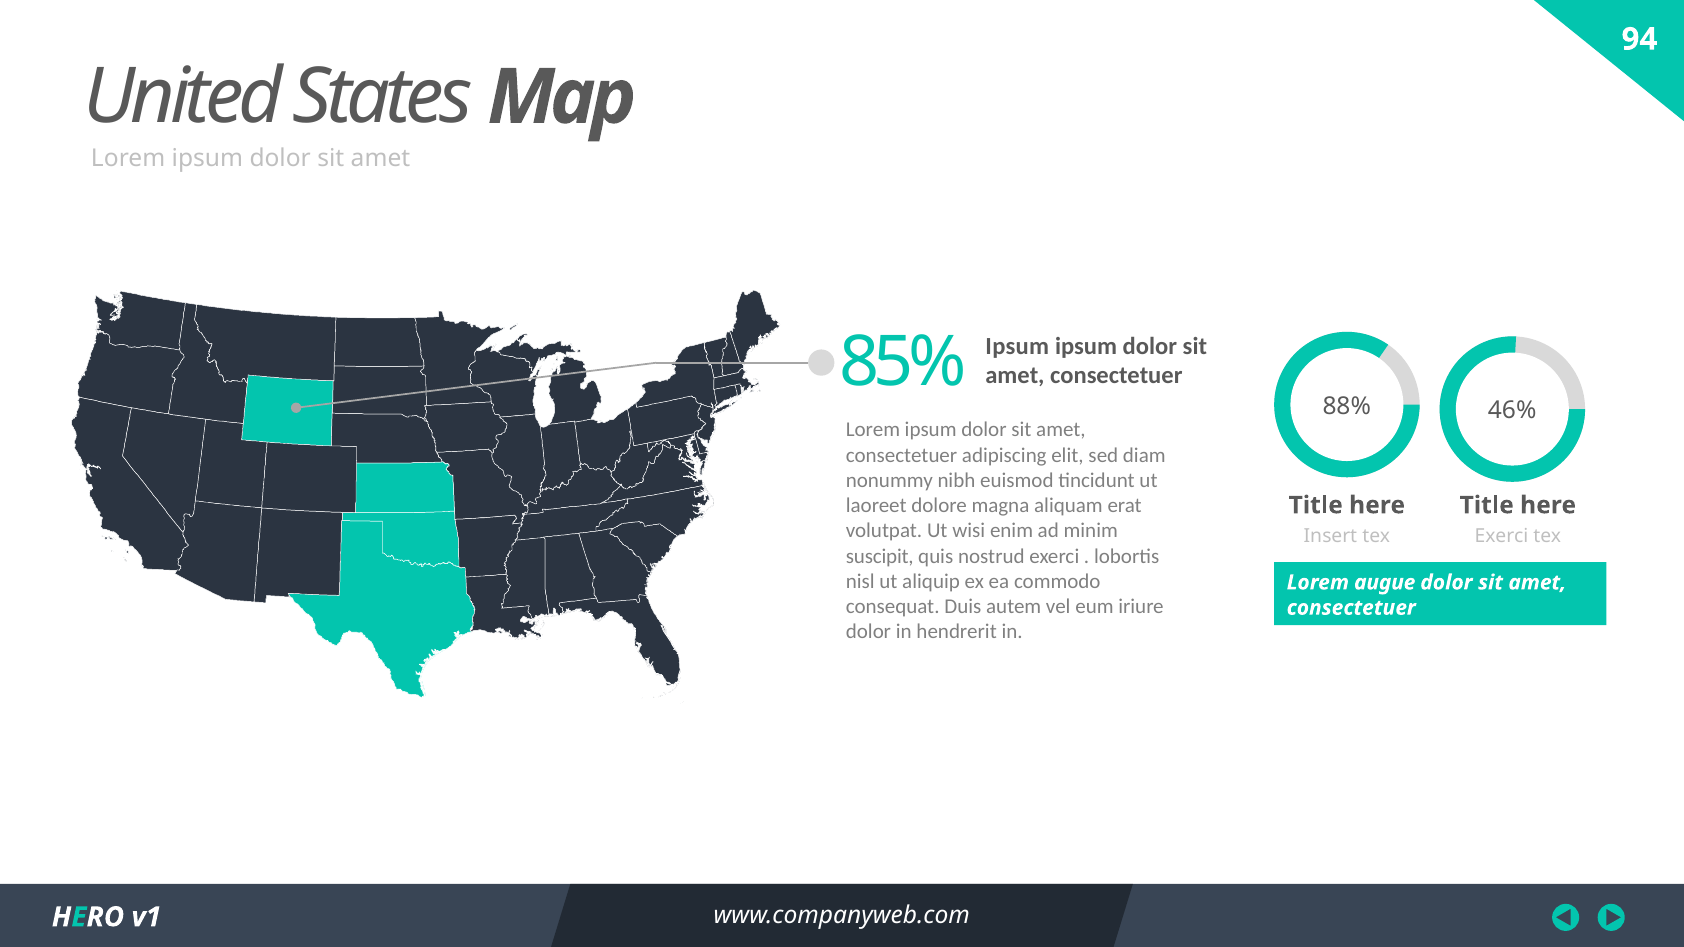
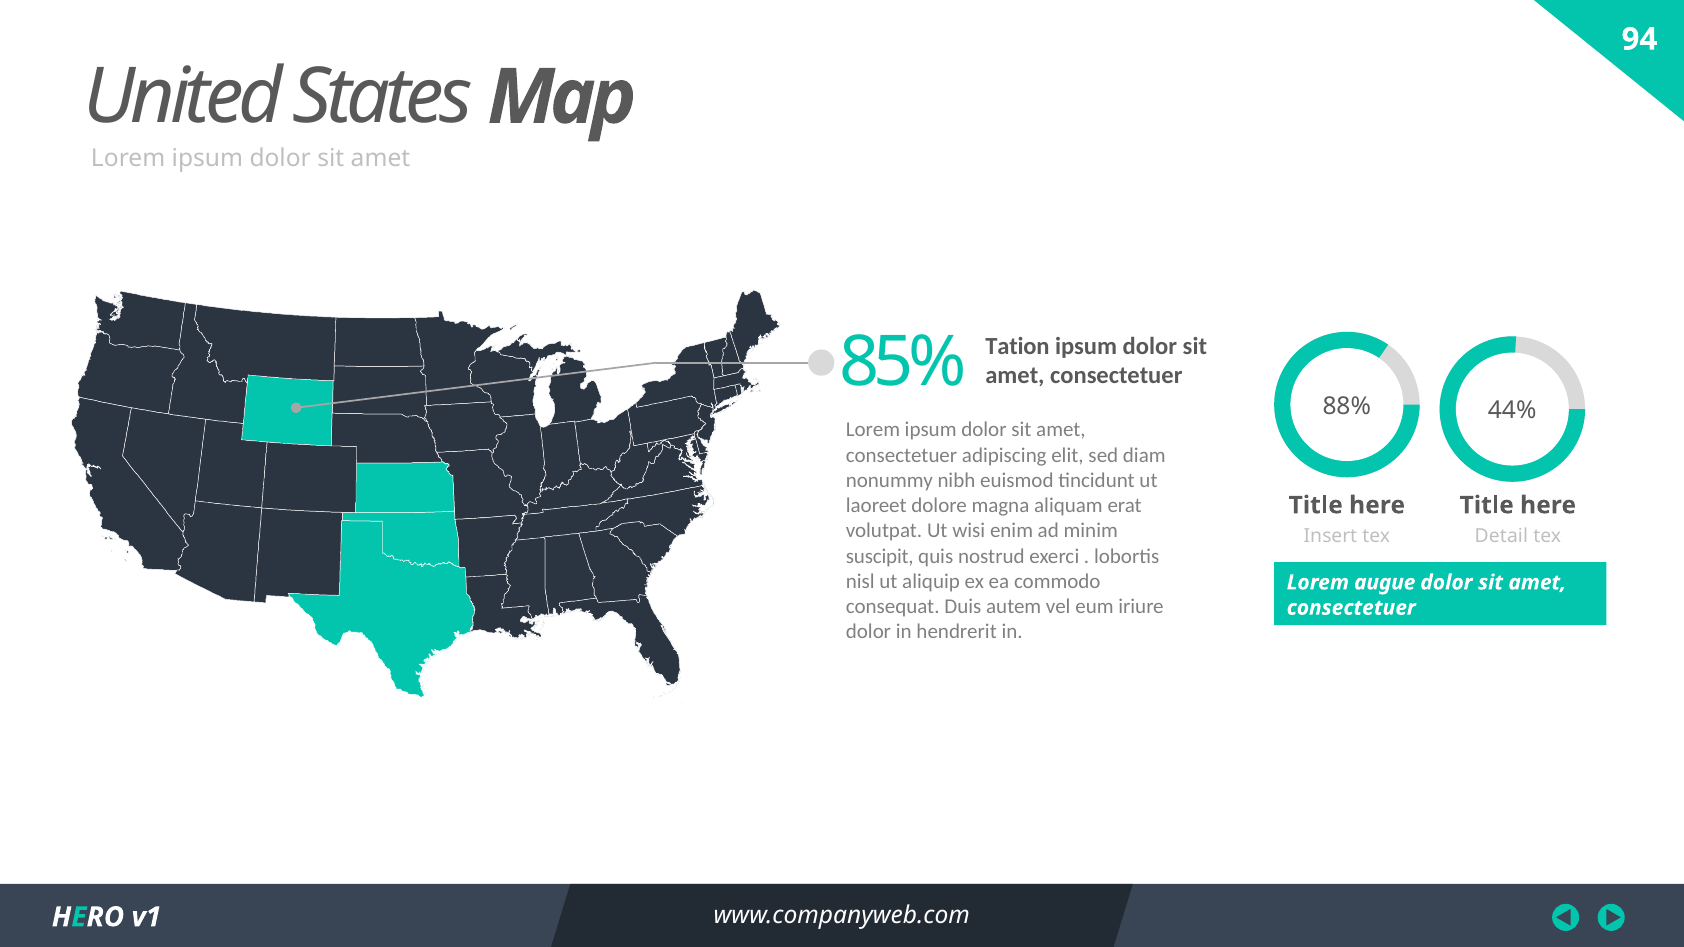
Ipsum at (1017, 346): Ipsum -> Tation
46%: 46% -> 44%
Exerci at (1501, 537): Exerci -> Detail
